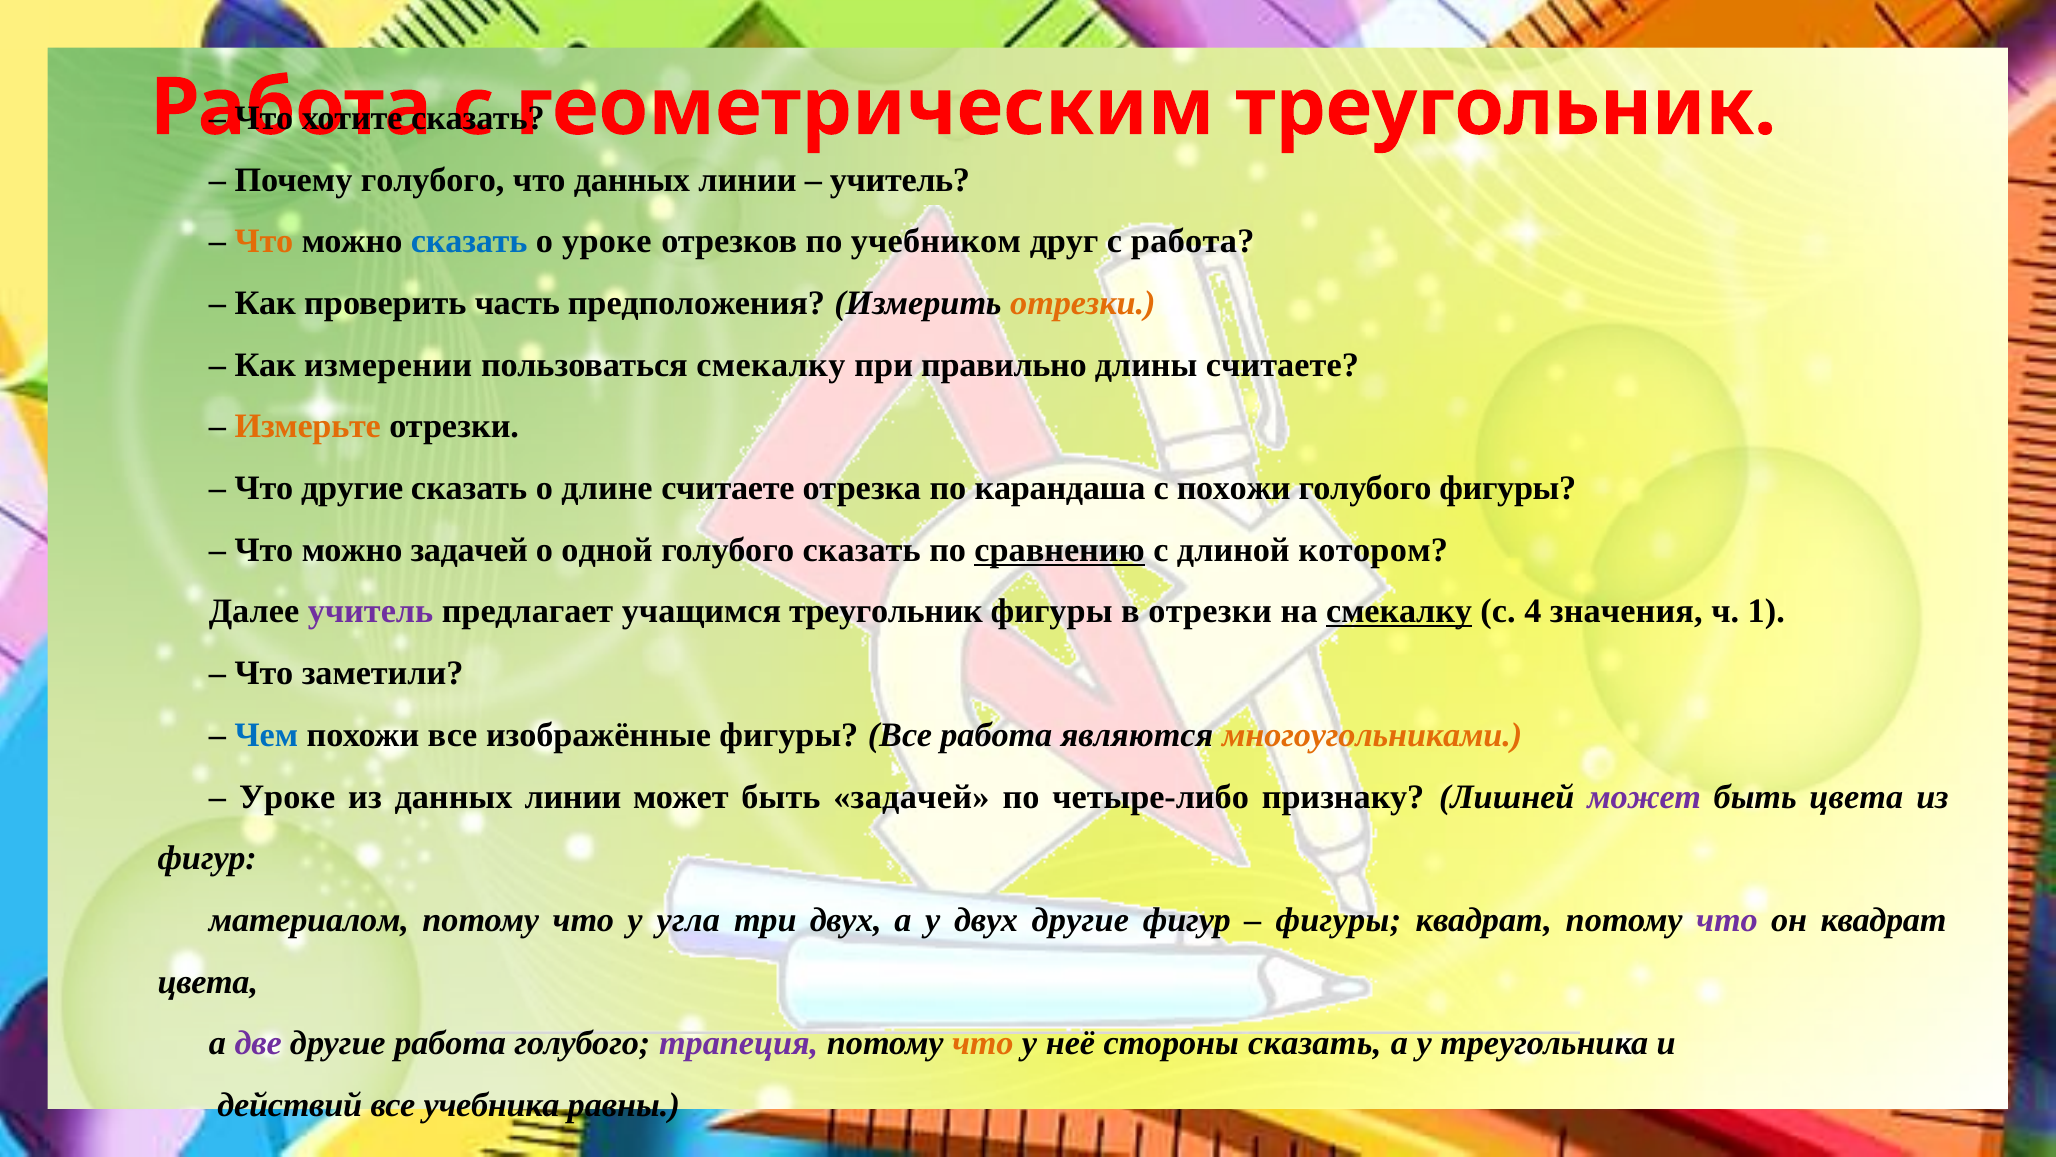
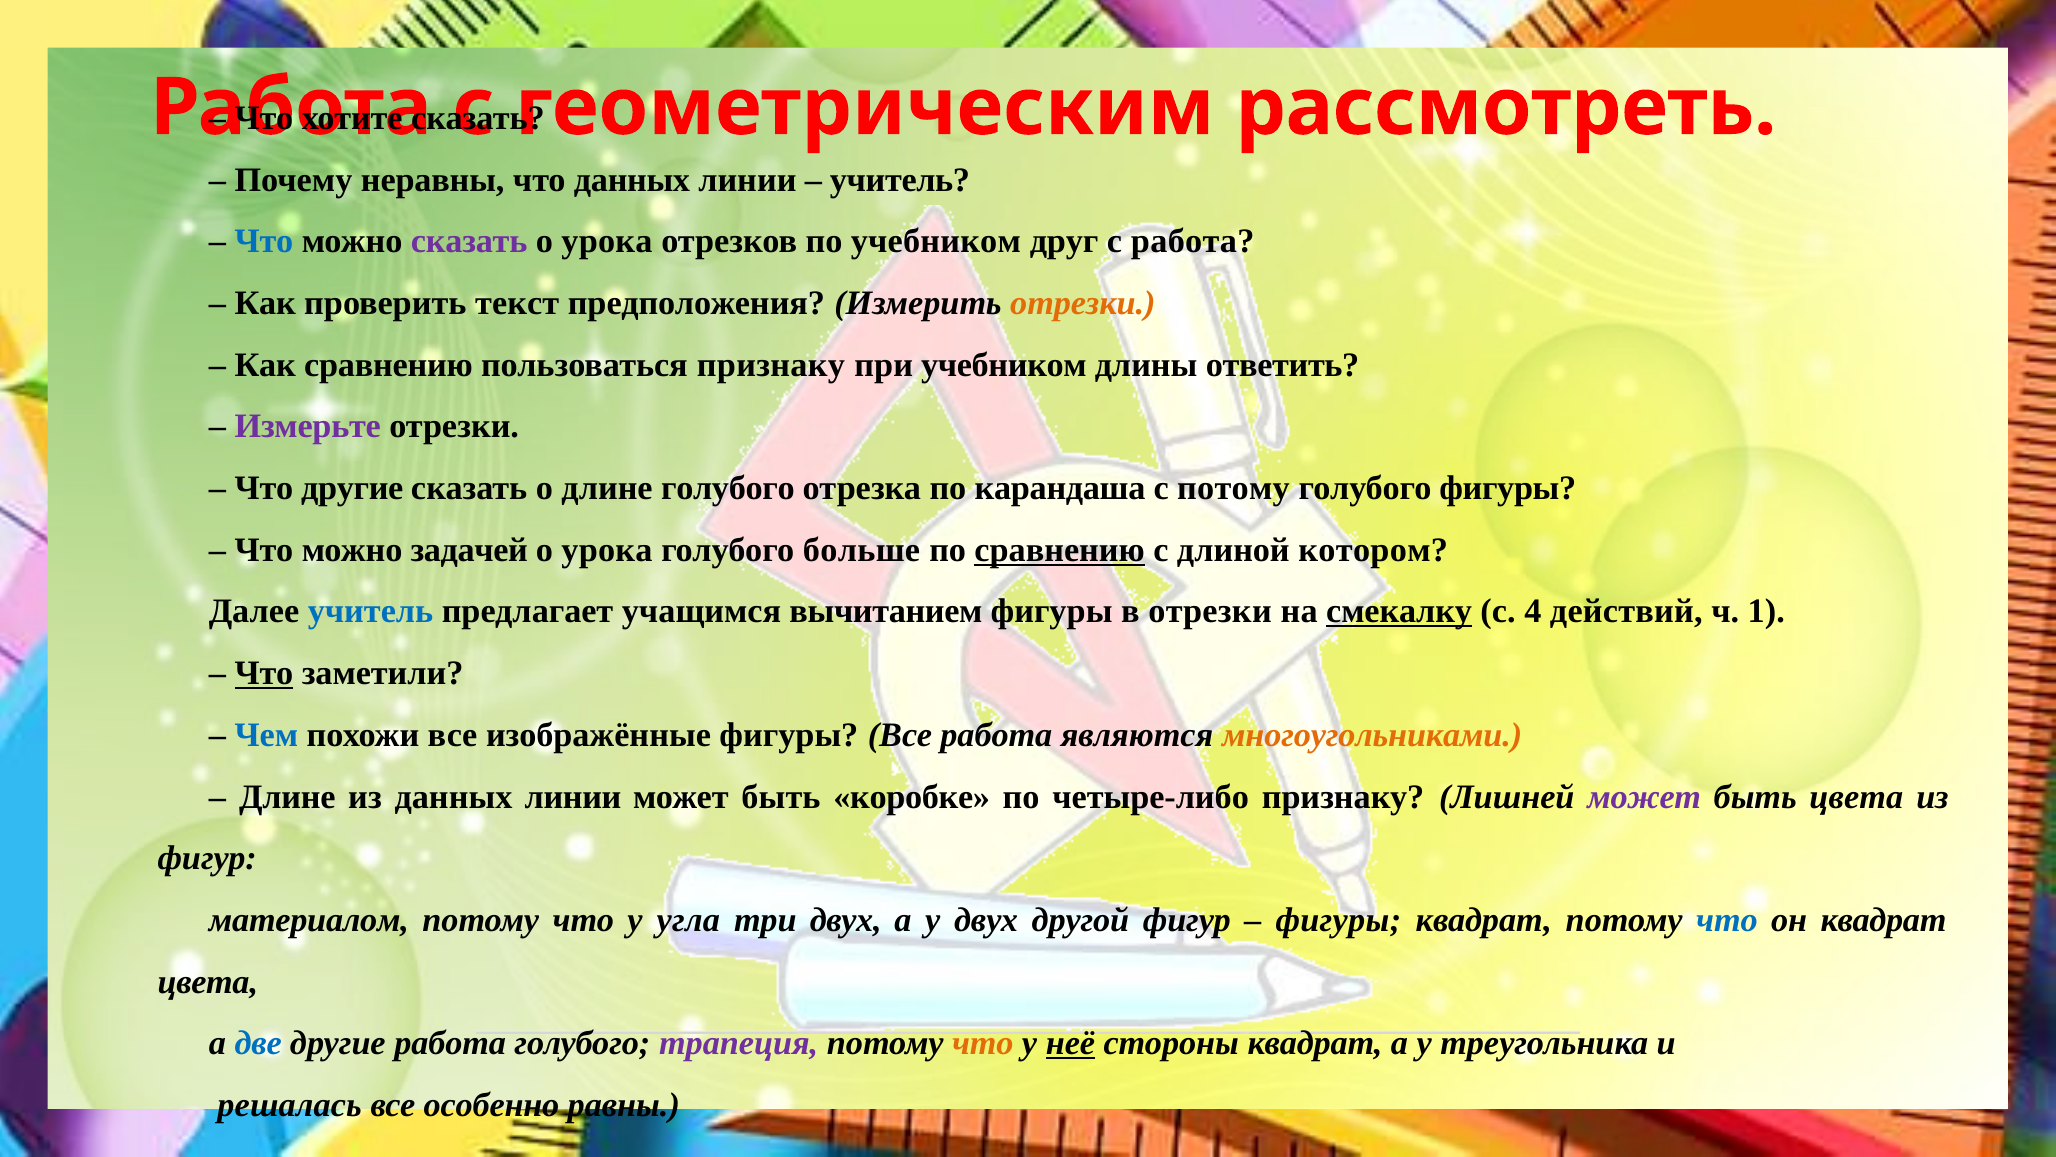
геометрическим треугольник: треугольник -> рассмотреть
Почему голубого: голубого -> неравны
Что at (264, 241) colour: orange -> blue
сказать at (469, 241) colour: blue -> purple
уроке at (607, 241): уроке -> урока
часть: часть -> текст
Как измерении: измерении -> сравнению
пользоваться смекалку: смекалку -> признаку
при правильно: правильно -> учебником
длины считаете: считаете -> ответить
Измерьте colour: orange -> purple
длине считаете: считаете -> голубого
с похожи: похожи -> потому
одной at (607, 550): одной -> урока
голубого сказать: сказать -> больше
учитель at (371, 611) colour: purple -> blue
учащимся треугольник: треугольник -> вычитанием
значения: значения -> действий
Что at (264, 673) underline: none -> present
Уроке at (287, 796): Уроке -> Длине
быть задачей: задачей -> коробке
двух другие: другие -> другой
что at (1727, 920) colour: purple -> blue
две colour: purple -> blue
неё underline: none -> present
стороны сказать: сказать -> квадрат
действий: действий -> решалась
учебника: учебника -> особенно
